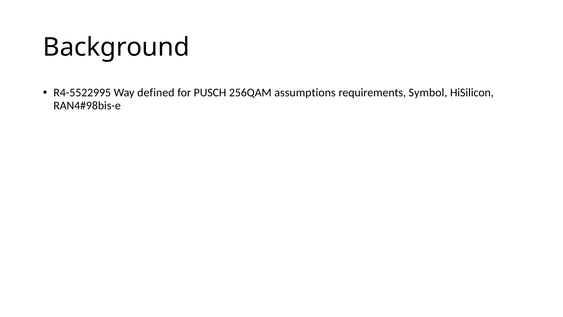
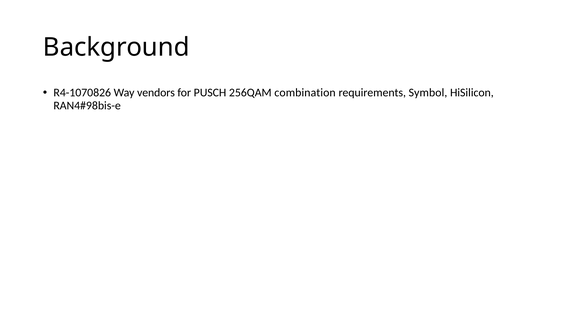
R4-5522995: R4-5522995 -> R4-1070826
defined: defined -> vendors
assumptions: assumptions -> combination
